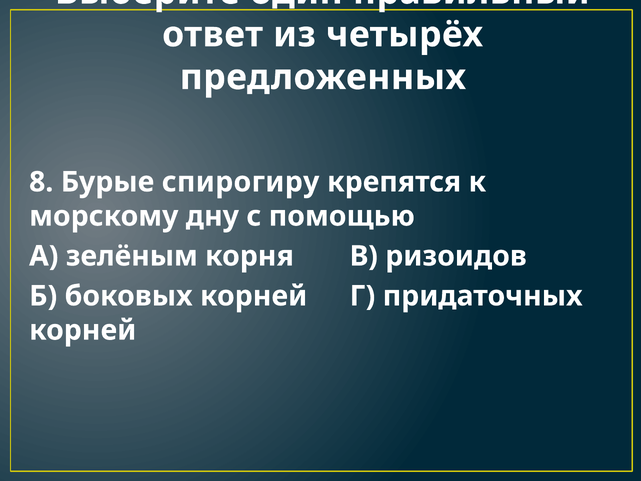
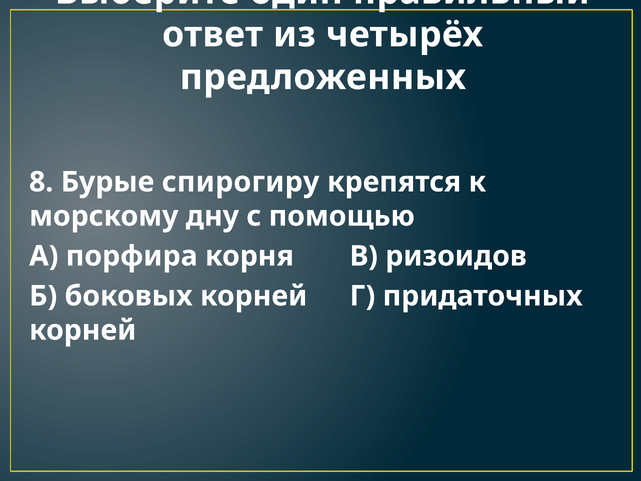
зелёным: зелёным -> порфира
